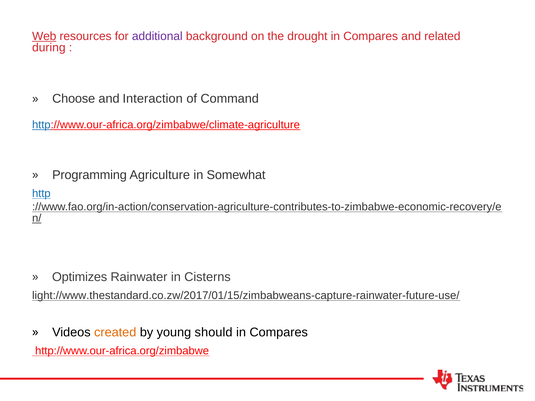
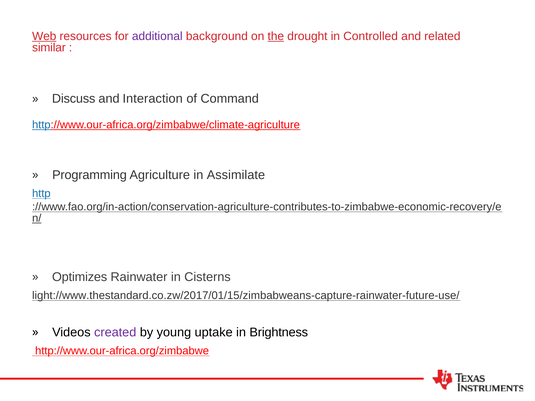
the underline: none -> present
drought in Compares: Compares -> Controlled
during: during -> similar
Choose: Choose -> Discuss
Somewhat: Somewhat -> Assimilate
created colour: orange -> purple
should: should -> uptake
Compares at (279, 332): Compares -> Brightness
